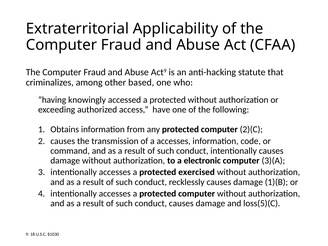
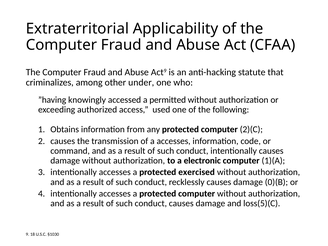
based: based -> under
accessed a protected: protected -> permitted
have: have -> used
3)(A: 3)(A -> 1)(A
1)(B: 1)(B -> 0)(B
